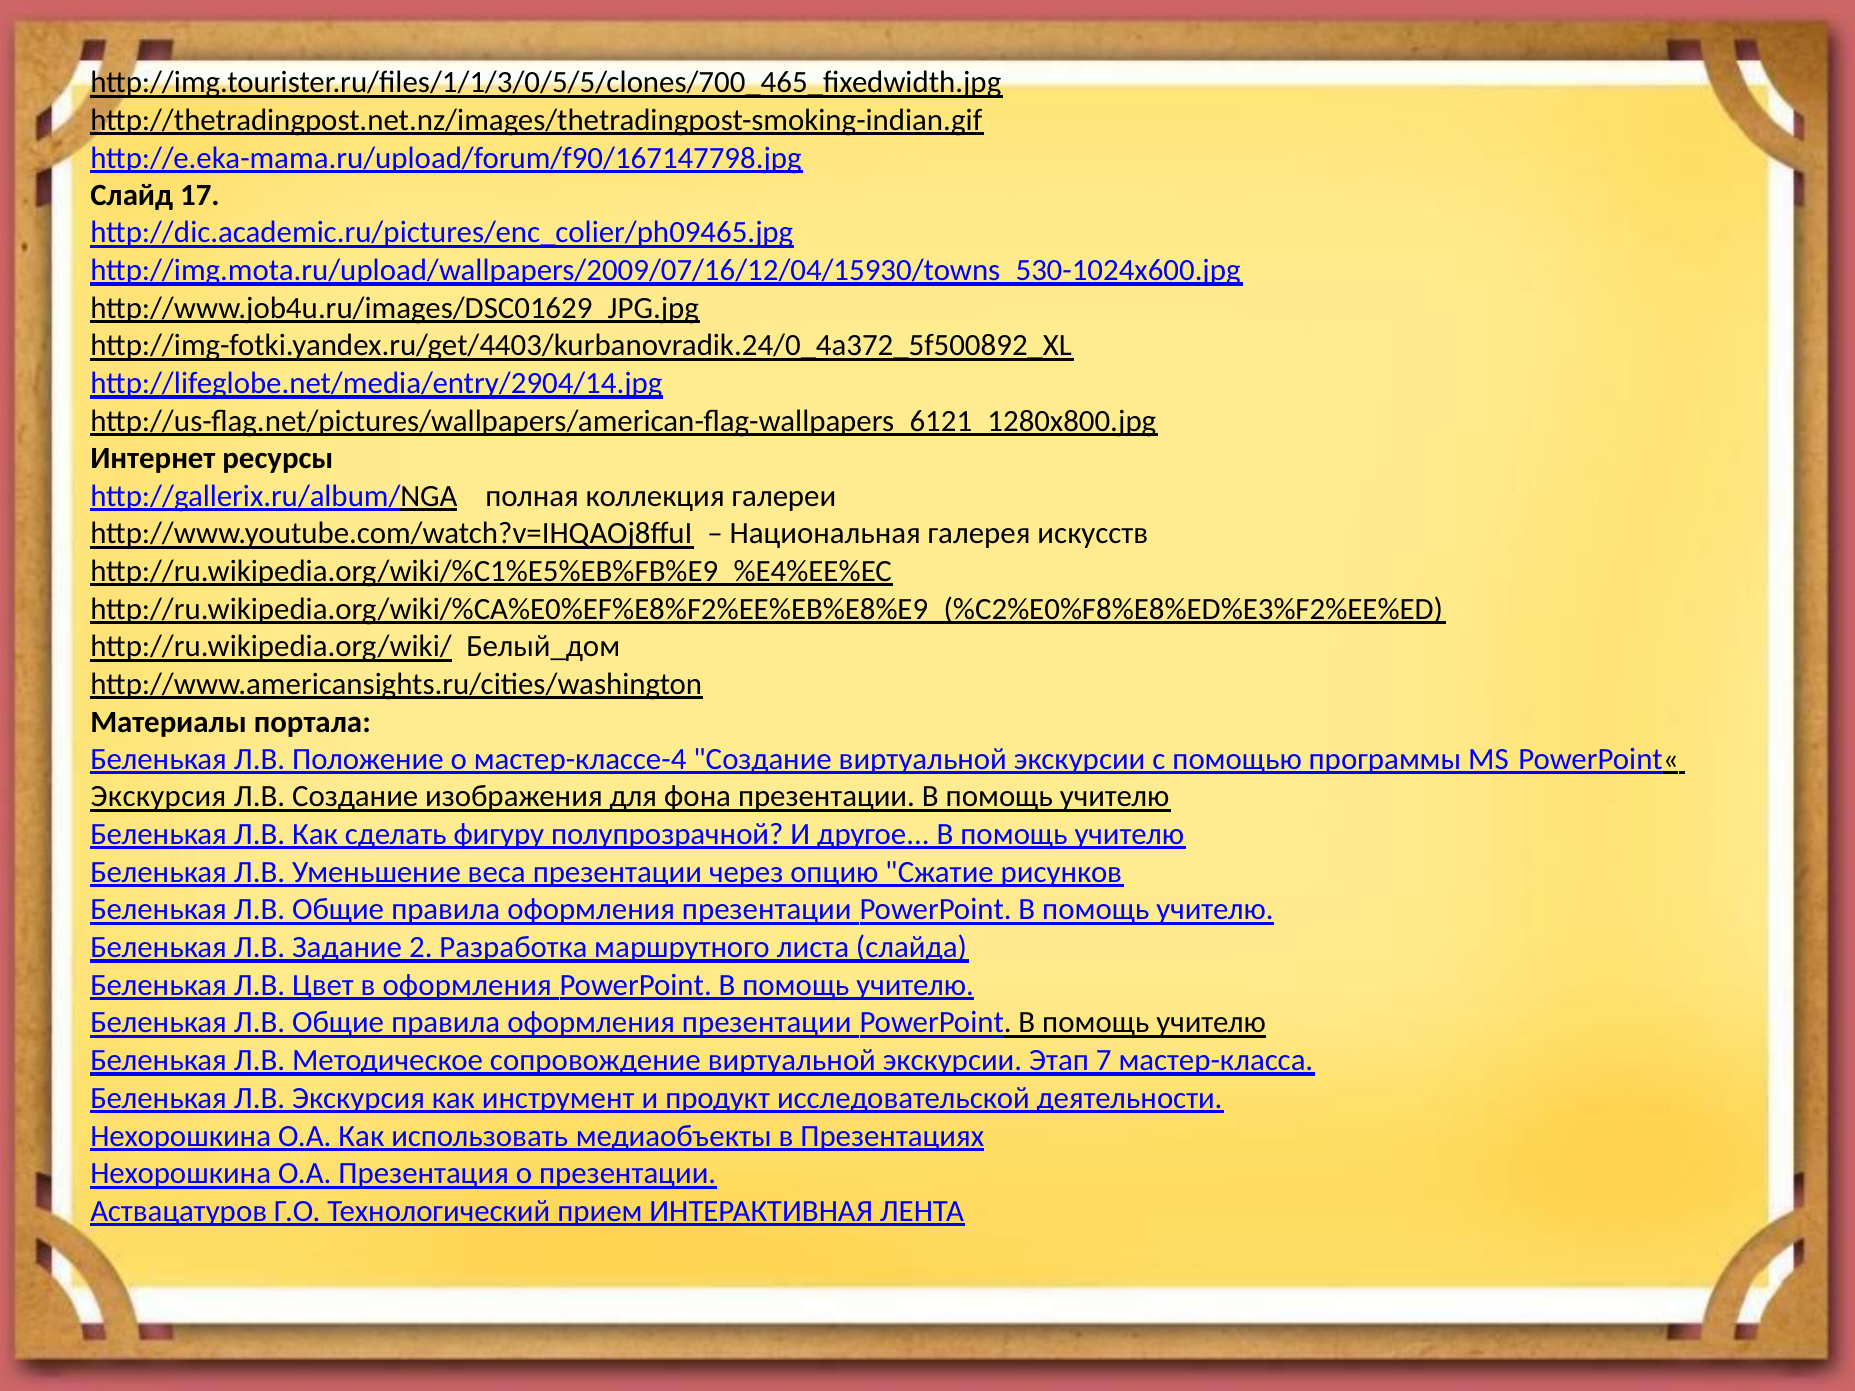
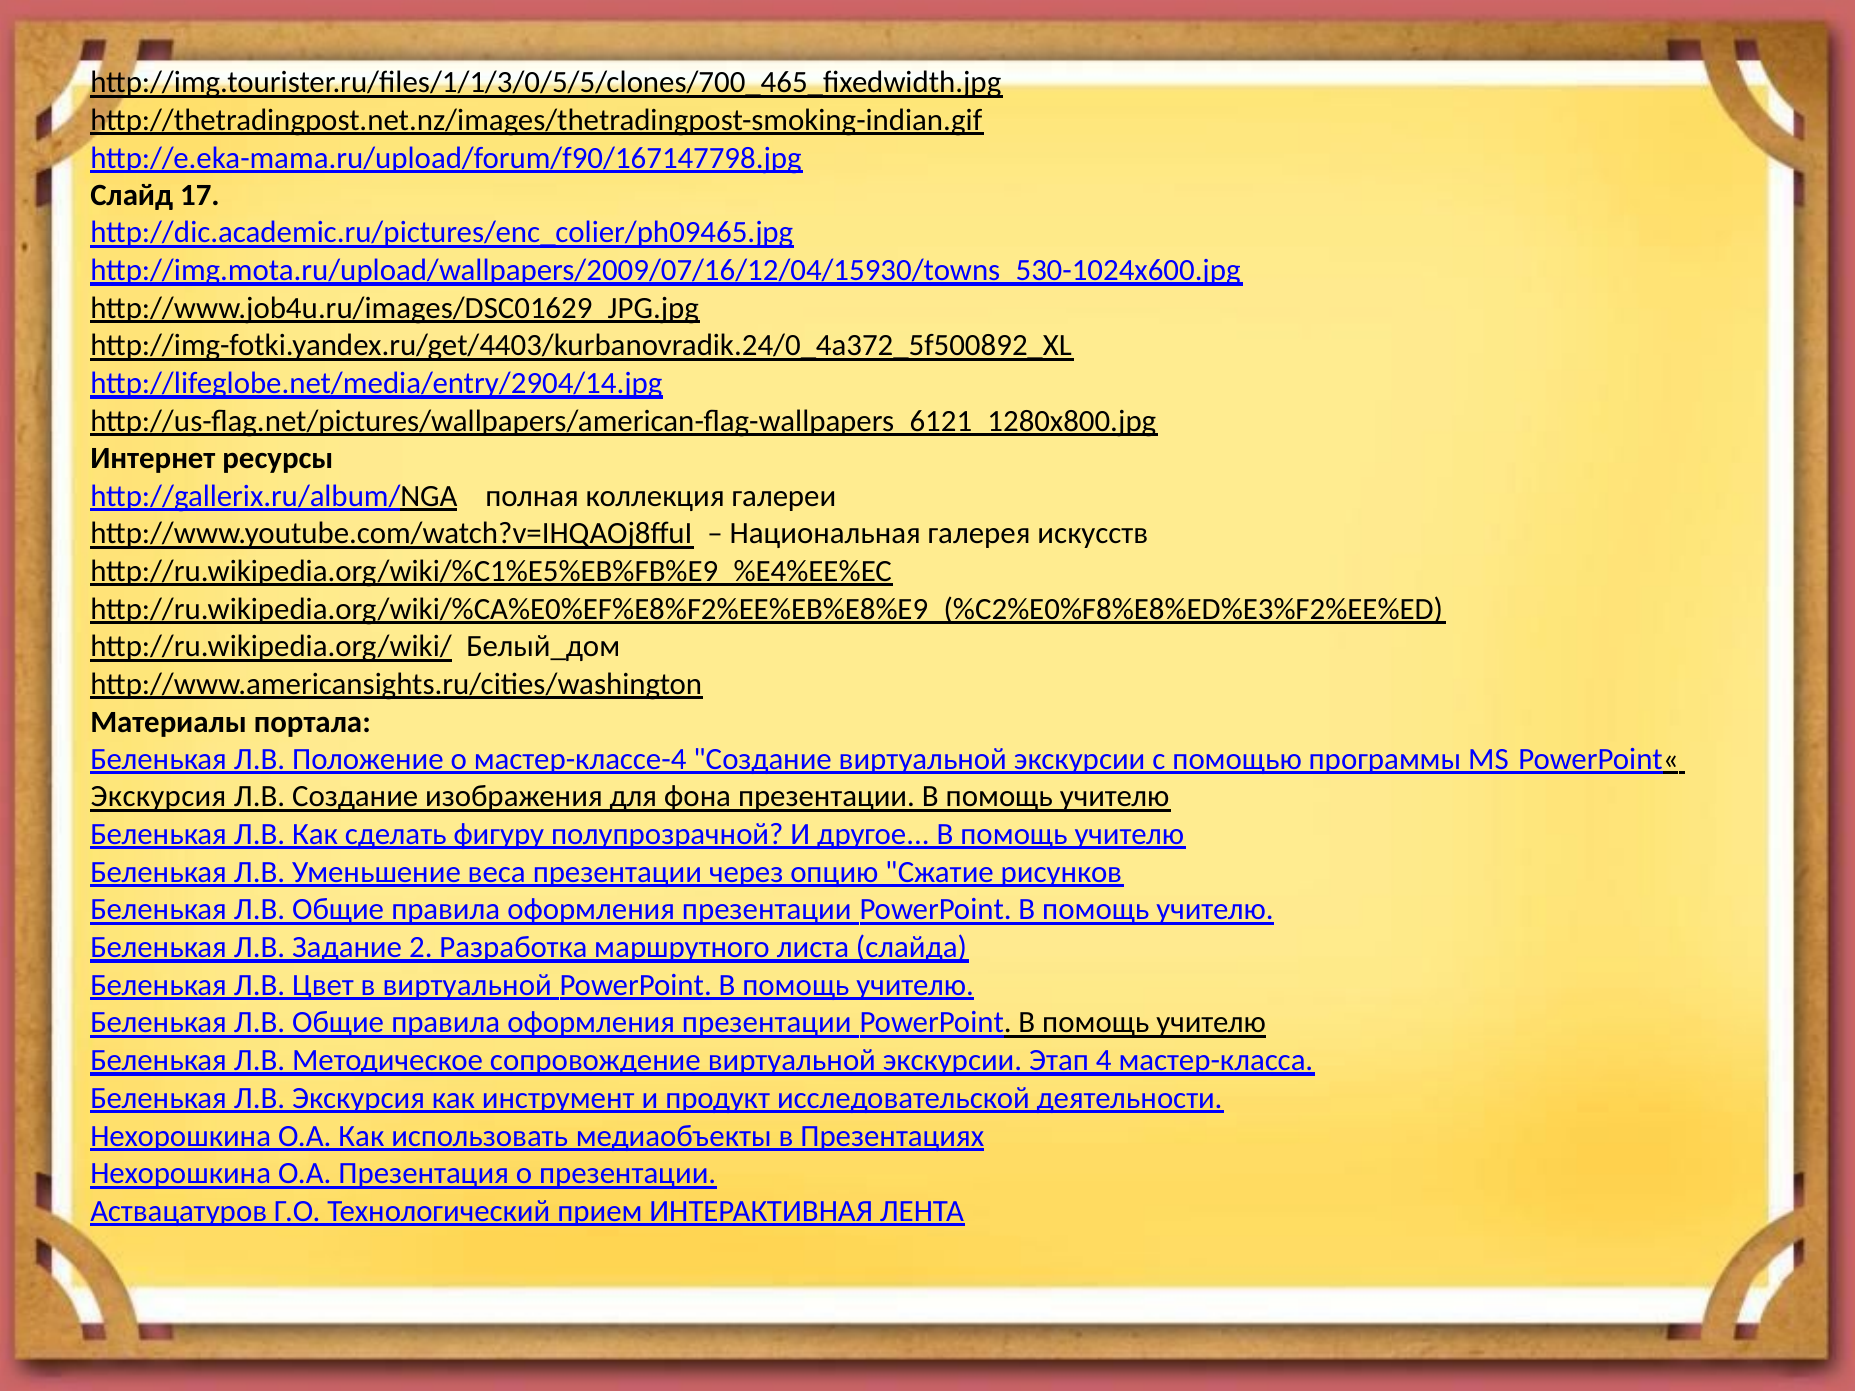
в оформления: оформления -> виртуальной
7: 7 -> 4
